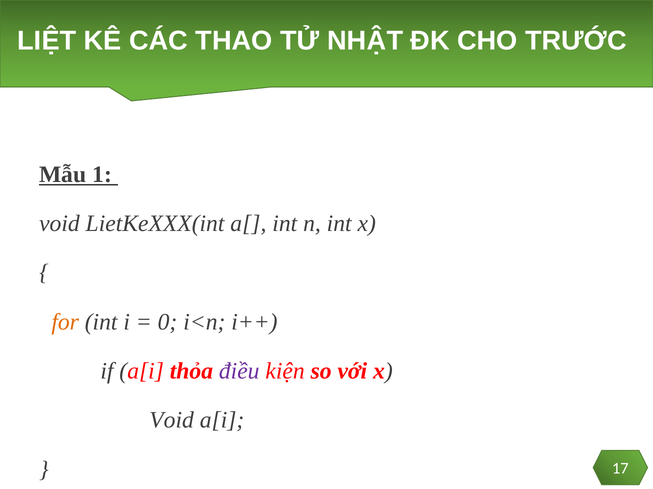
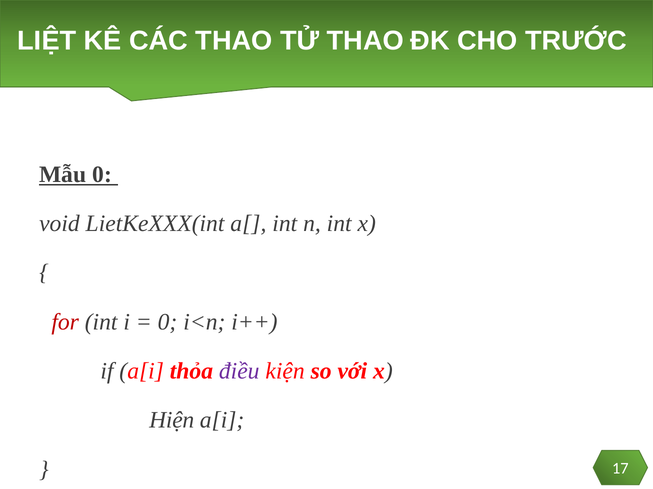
TỬ NHẬT: NHẬT -> THAO
Mẫu 1: 1 -> 0
for colour: orange -> red
Void at (172, 421): Void -> Hiện
